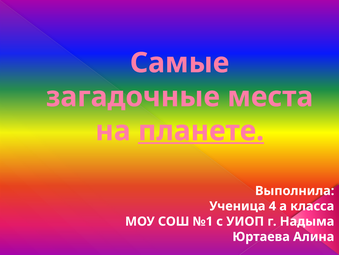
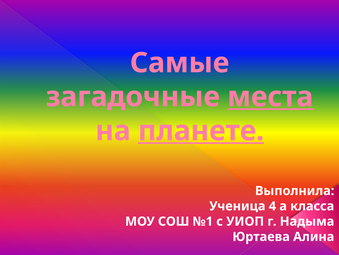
места underline: none -> present
